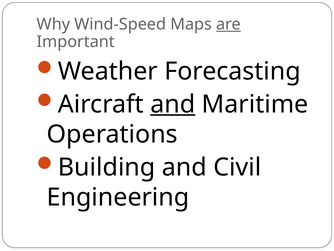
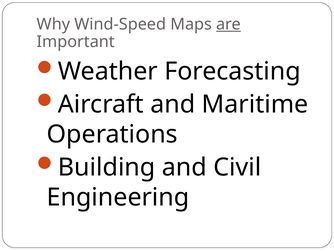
and at (173, 104) underline: present -> none
